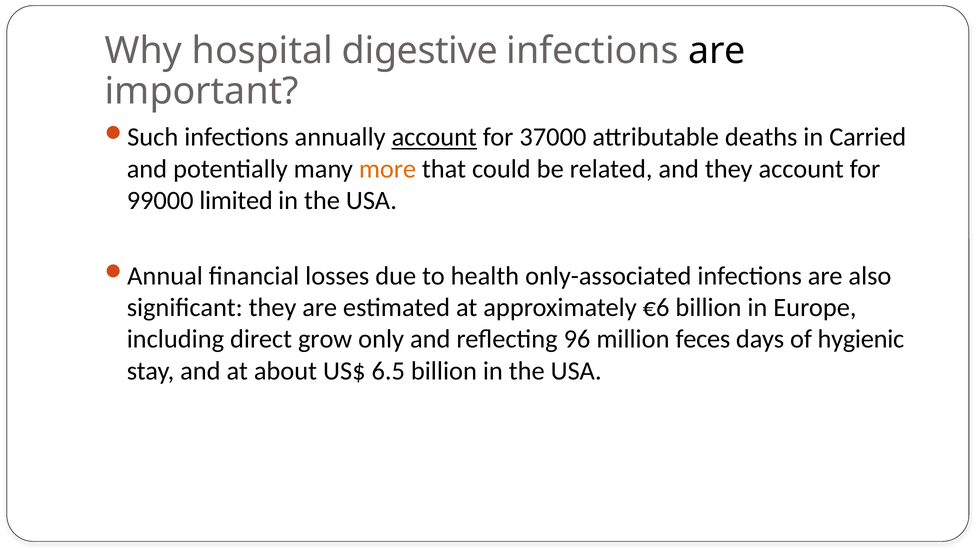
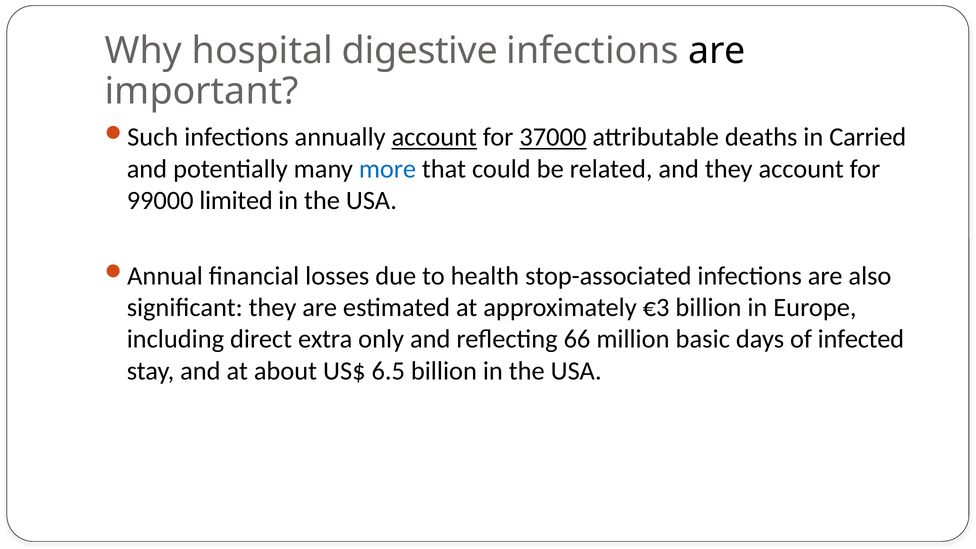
37000 underline: none -> present
more colour: orange -> blue
only-associated: only-associated -> stop-associated
€6: €6 -> €3
grow: grow -> extra
96: 96 -> 66
feces: feces -> basic
hygienic: hygienic -> infected
